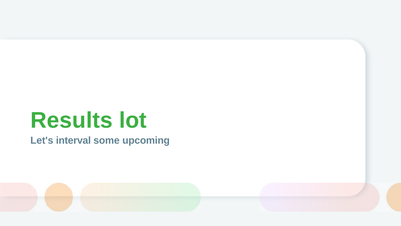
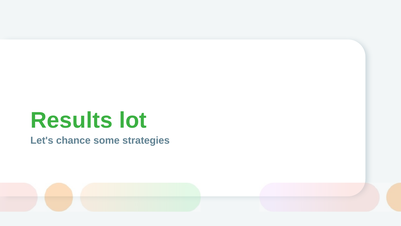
interval: interval -> chance
upcoming: upcoming -> strategies
